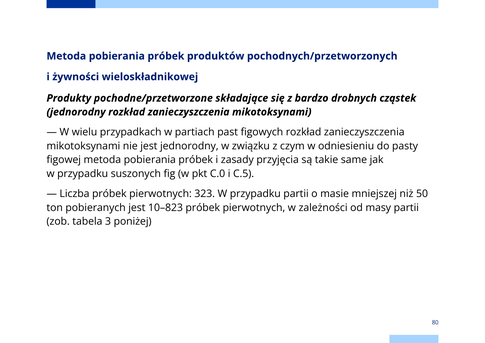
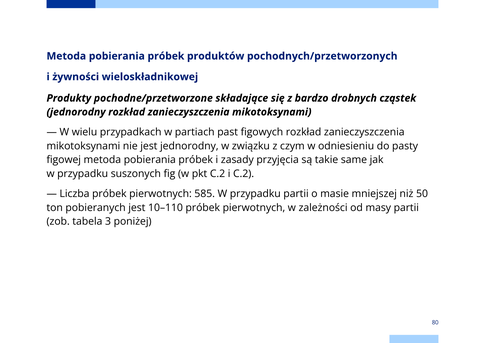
pkt C.0: C.0 -> C.2
i C.5: C.5 -> C.2
323: 323 -> 585
10–823: 10–823 -> 10–110
